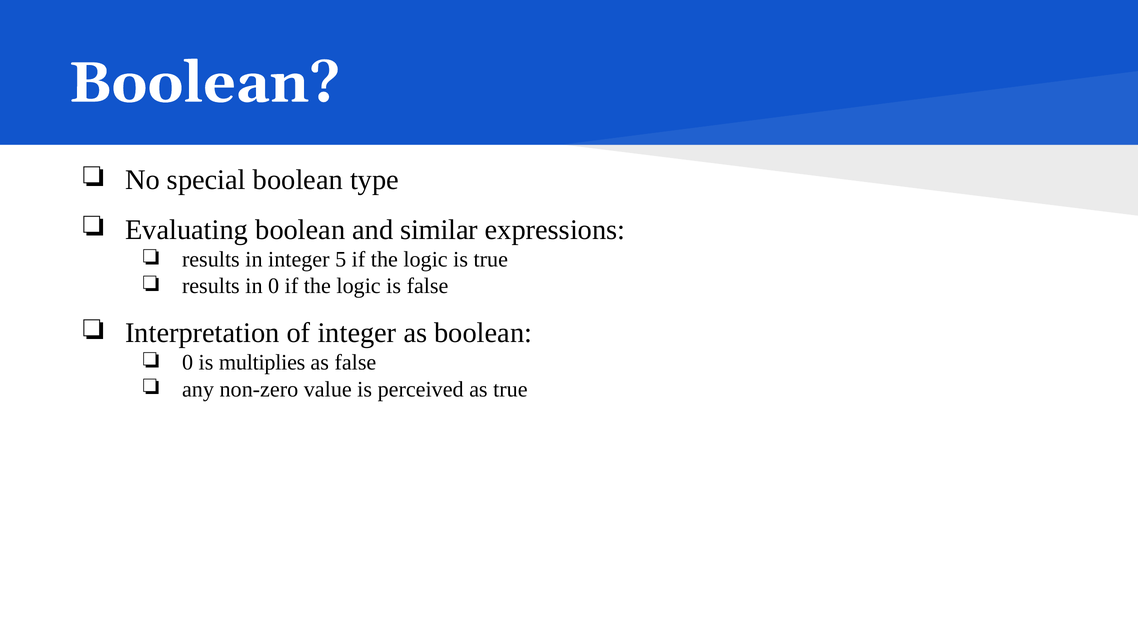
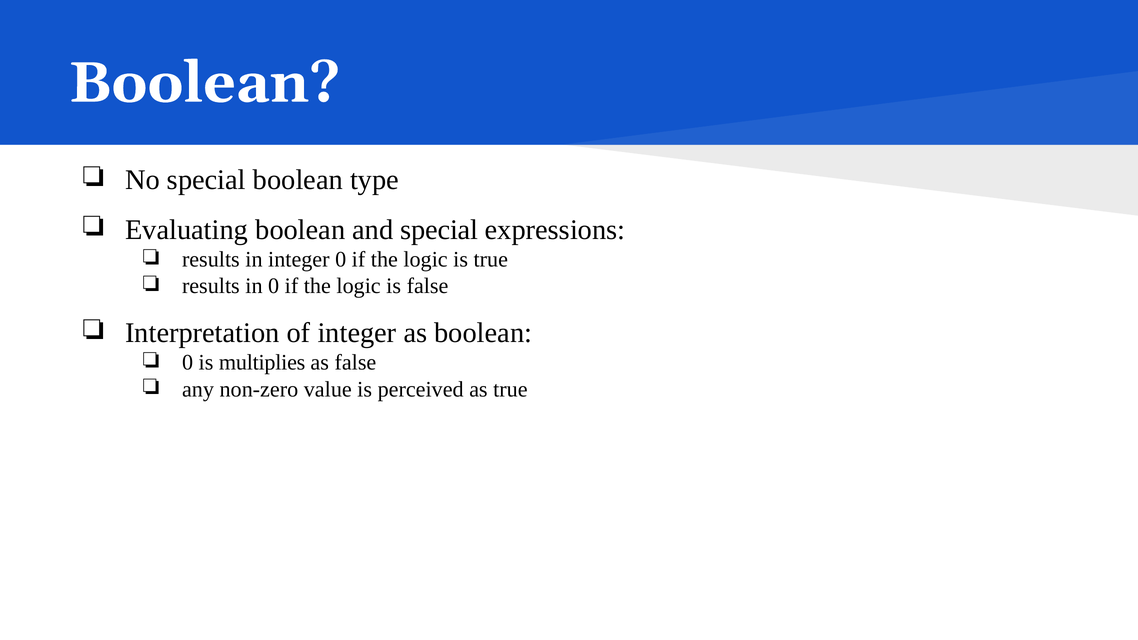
and similar: similar -> special
integer 5: 5 -> 0
